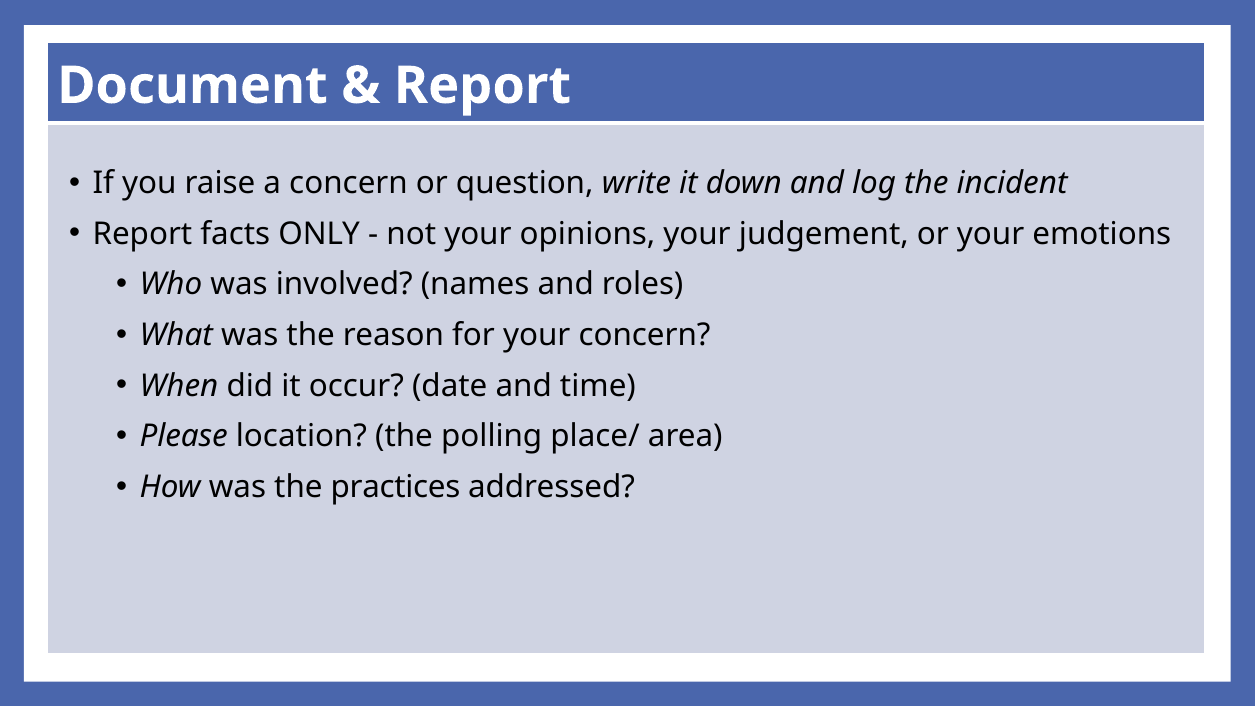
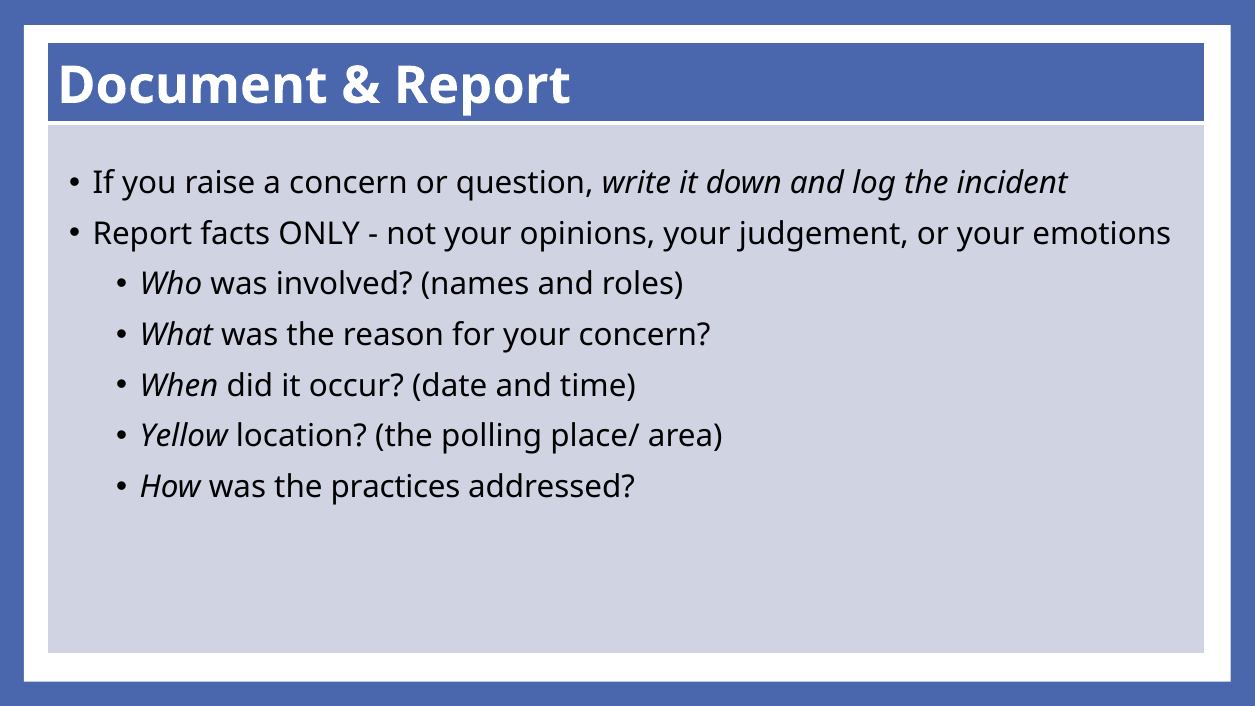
Please: Please -> Yellow
